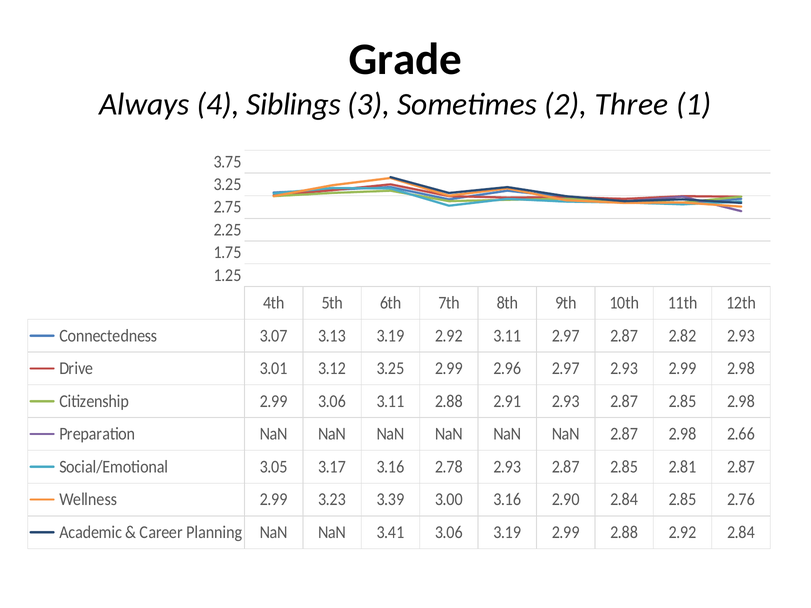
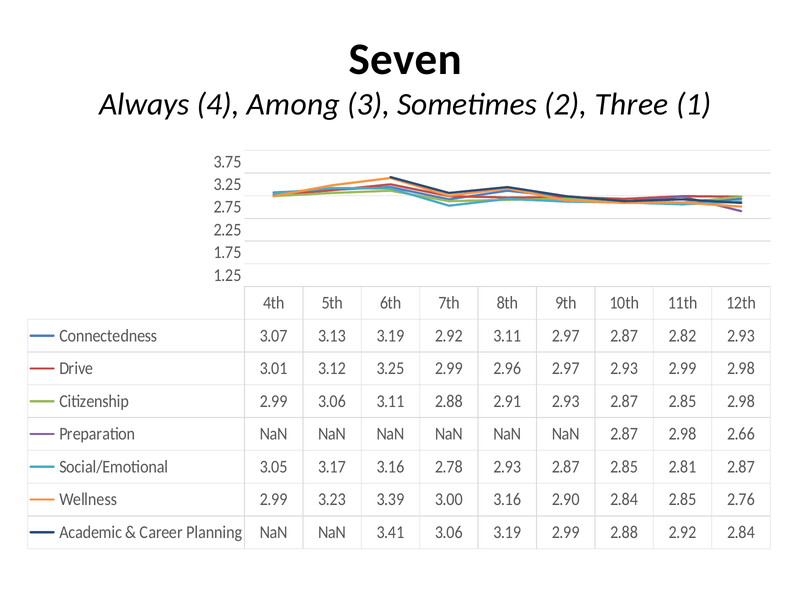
Grade: Grade -> Seven
Siblings: Siblings -> Among
